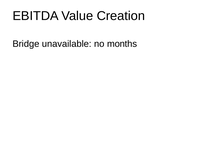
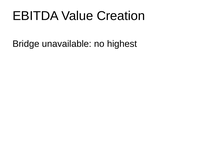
months: months -> highest
